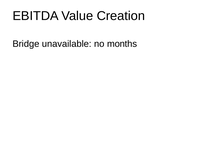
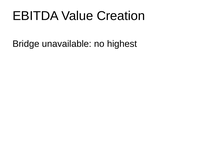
months: months -> highest
